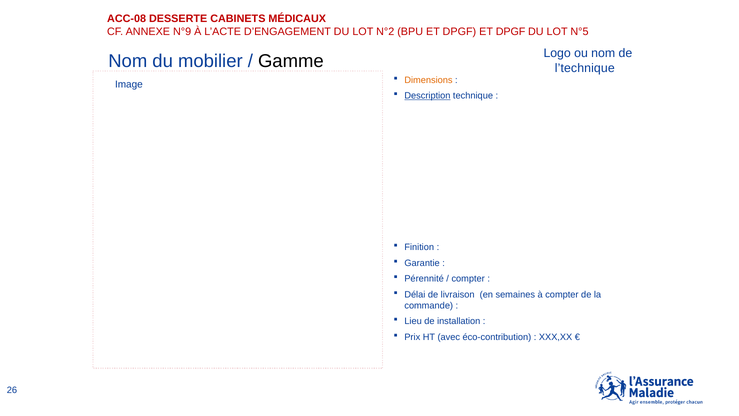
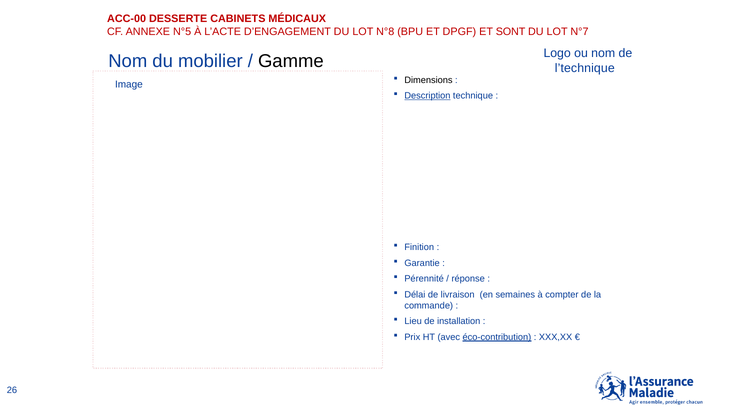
ACC-08: ACC-08 -> ACC-00
N°9: N°9 -> N°5
N°2: N°2 -> N°8
DPGF ET DPGF: DPGF -> SONT
N°5: N°5 -> N°7
Dimensions colour: orange -> black
compter at (468, 279): compter -> réponse
éco-contribution underline: none -> present
